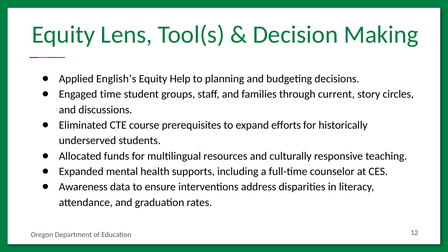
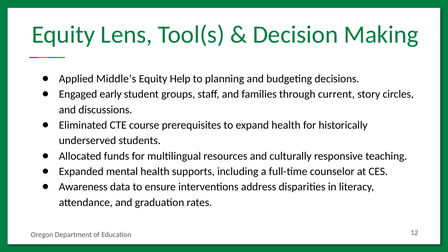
English’s: English’s -> Middle’s
time: time -> early
expand efforts: efforts -> health
